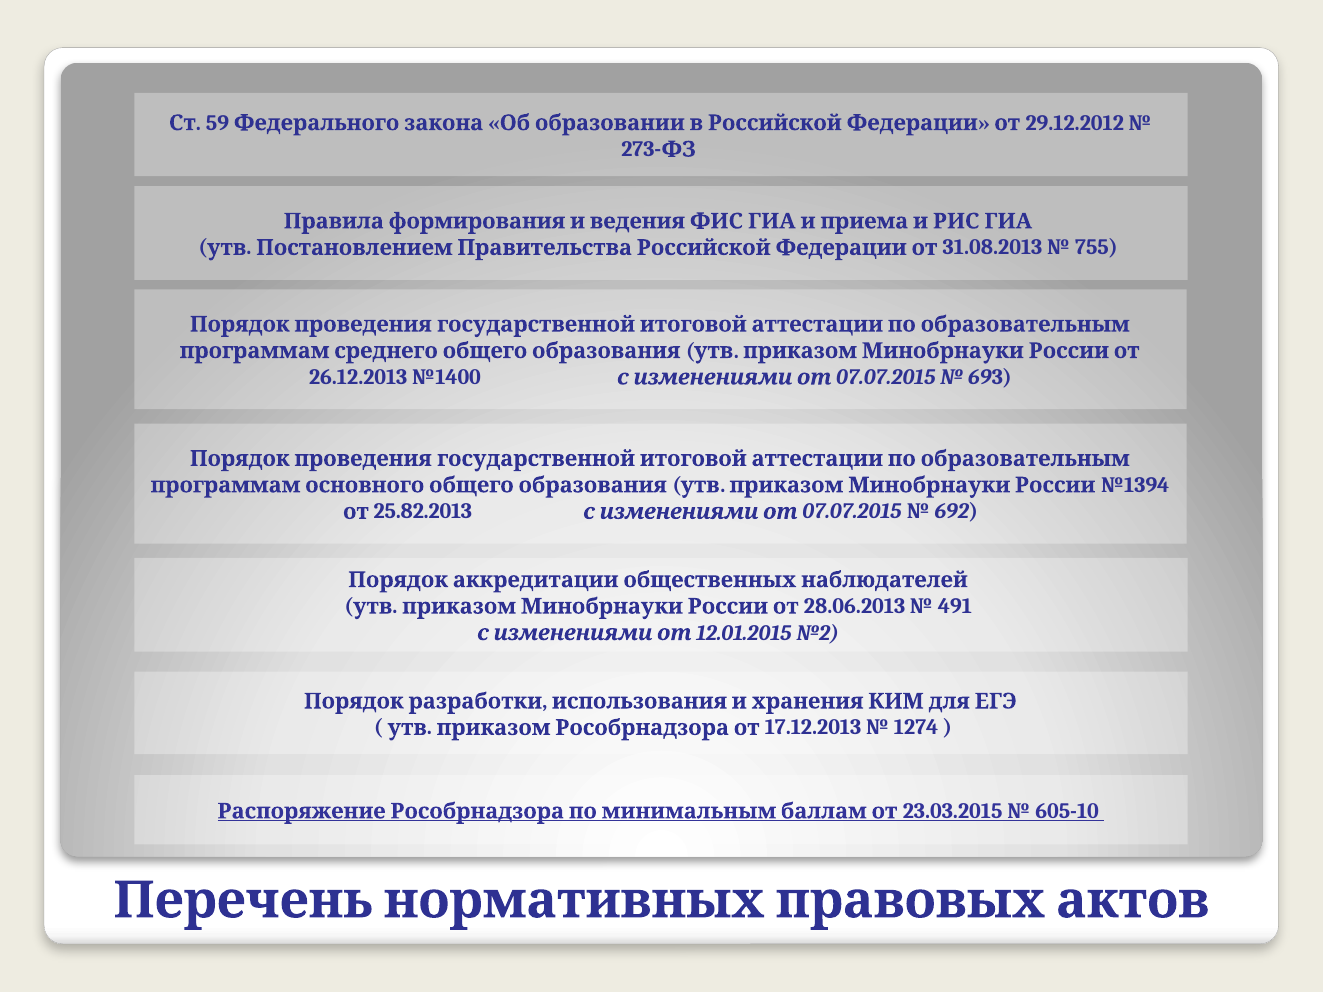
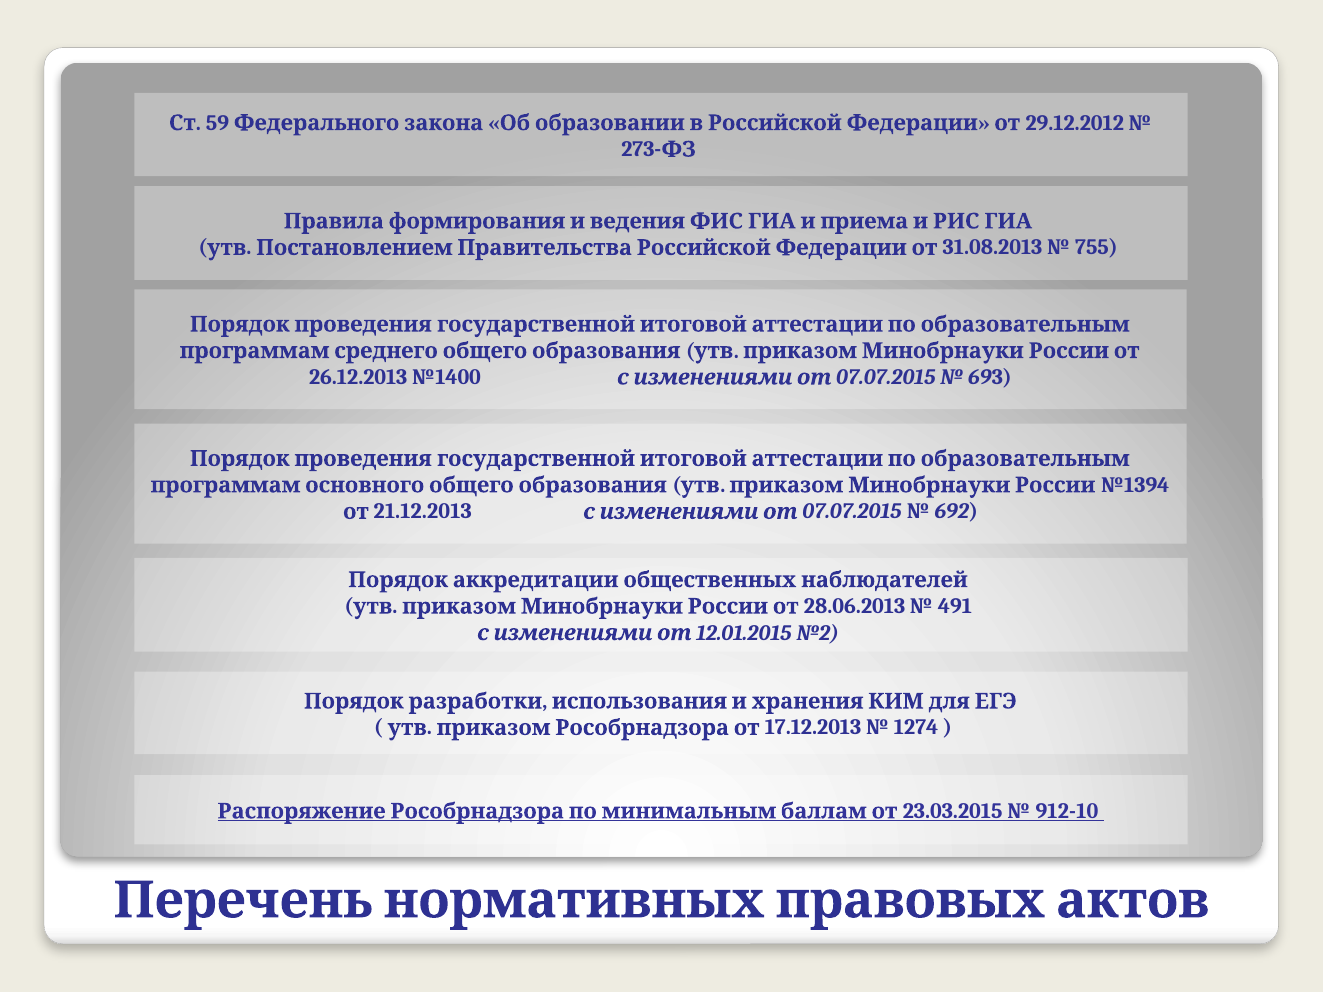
25.82.2013: 25.82.2013 -> 21.12.2013
605-10: 605-10 -> 912-10
